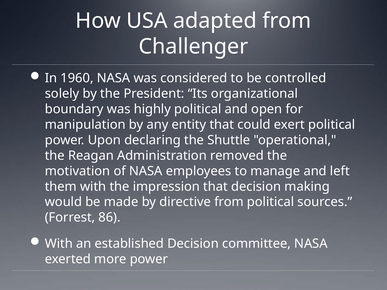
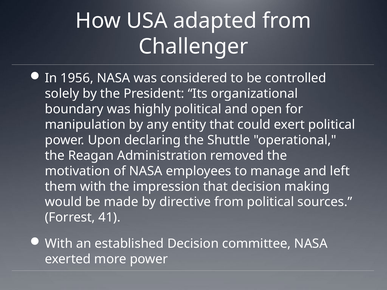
1960: 1960 -> 1956
86: 86 -> 41
